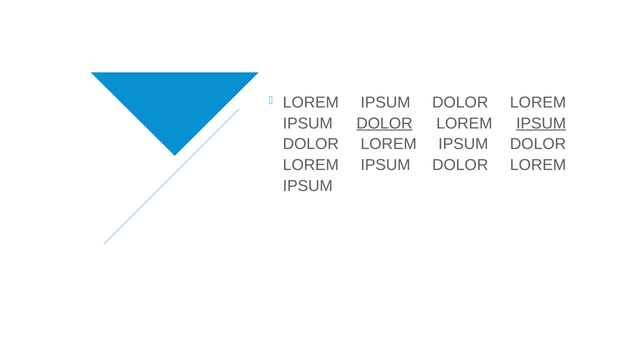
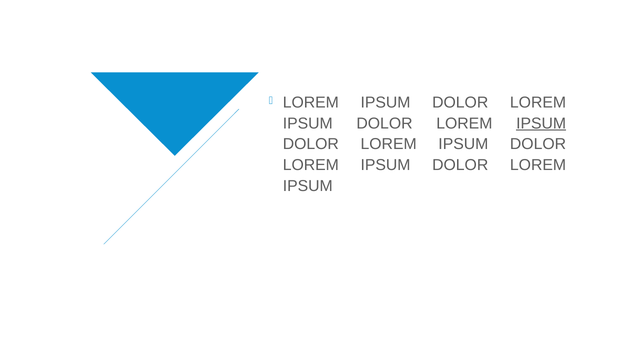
DOLOR at (384, 123) underline: present -> none
